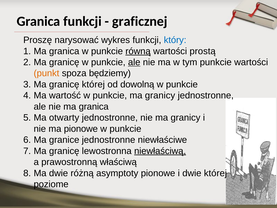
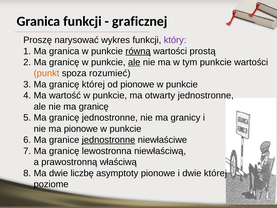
który colour: blue -> purple
będziemy: będziemy -> rozumieć
od dowolną: dowolną -> pionowe
punkcie ma granicy: granicy -> otwarty
nie ma granica: granica -> granicę
otwarty at (64, 118): otwarty -> granicę
jednostronne at (109, 140) underline: none -> present
niewłaściwą underline: present -> none
różną: różną -> liczbę
